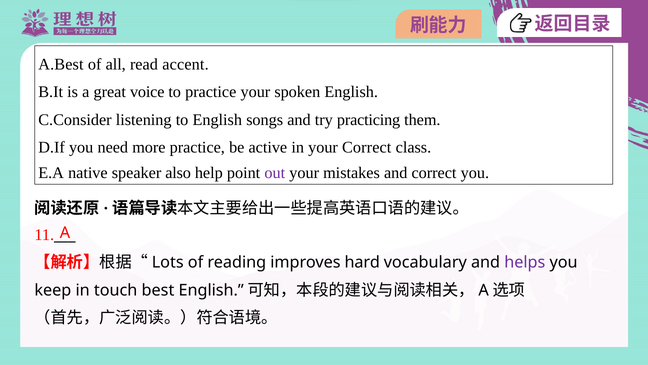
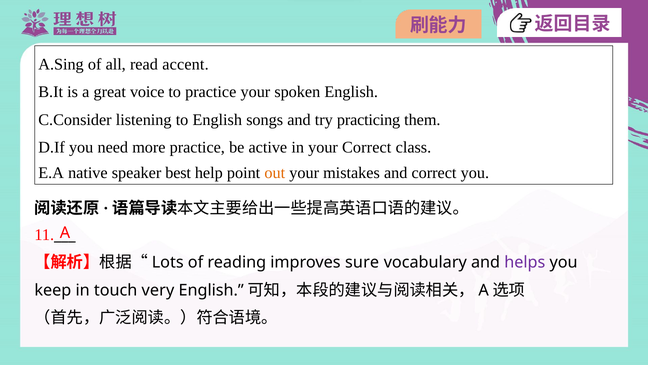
A.Best: A.Best -> A.Sing
also: also -> best
out colour: purple -> orange
hard: hard -> sure
best: best -> very
